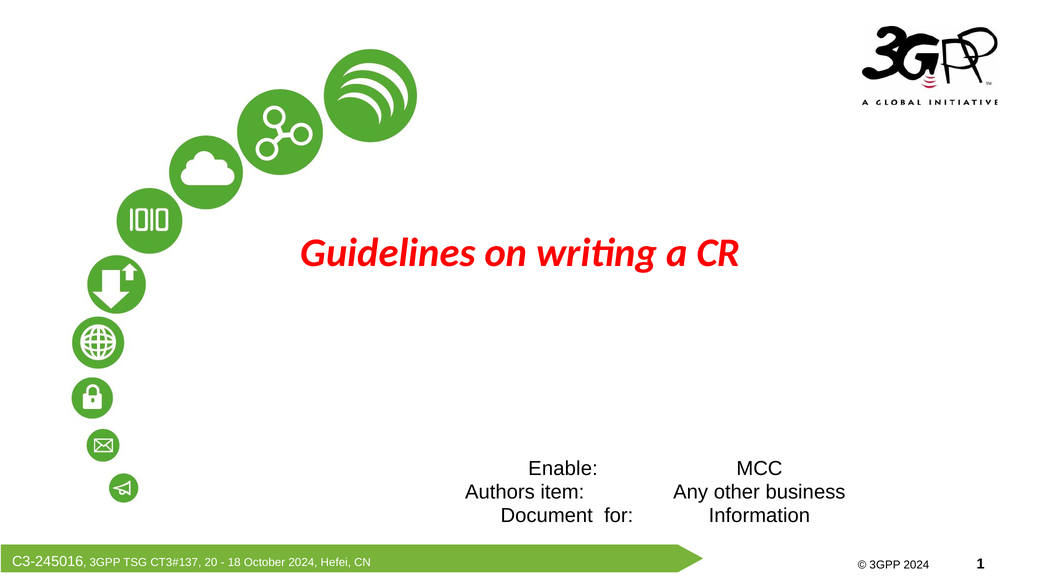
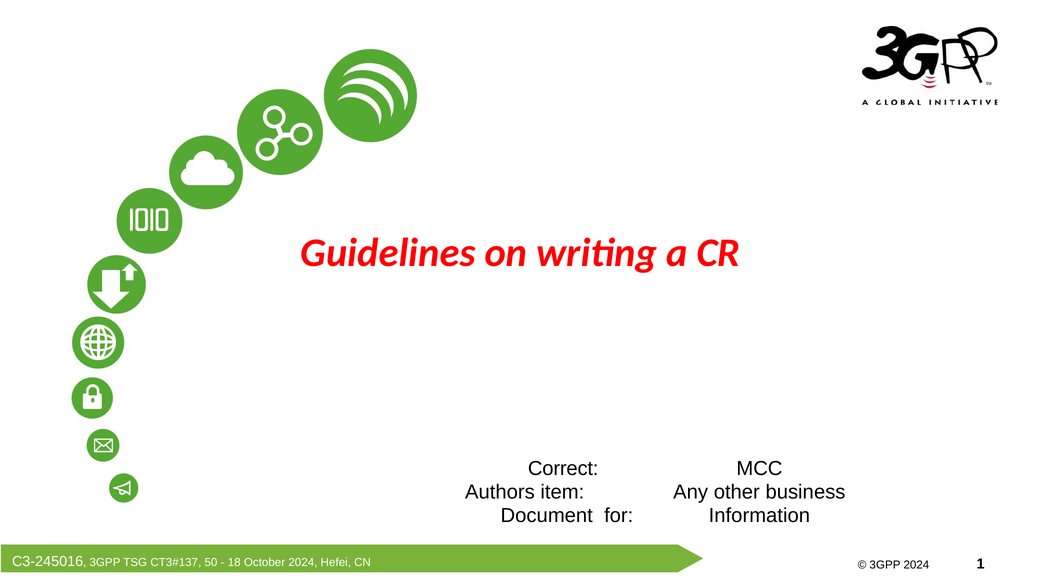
Enable: Enable -> Correct
20: 20 -> 50
